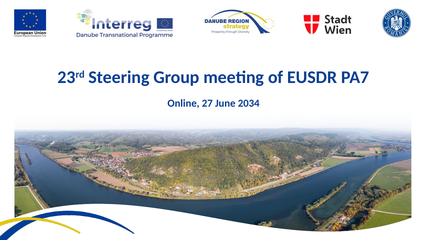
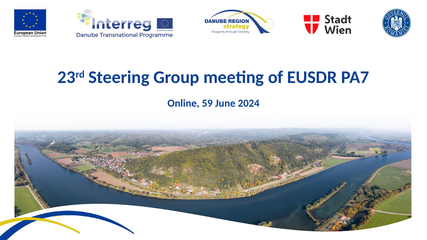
27: 27 -> 59
2034: 2034 -> 2024
